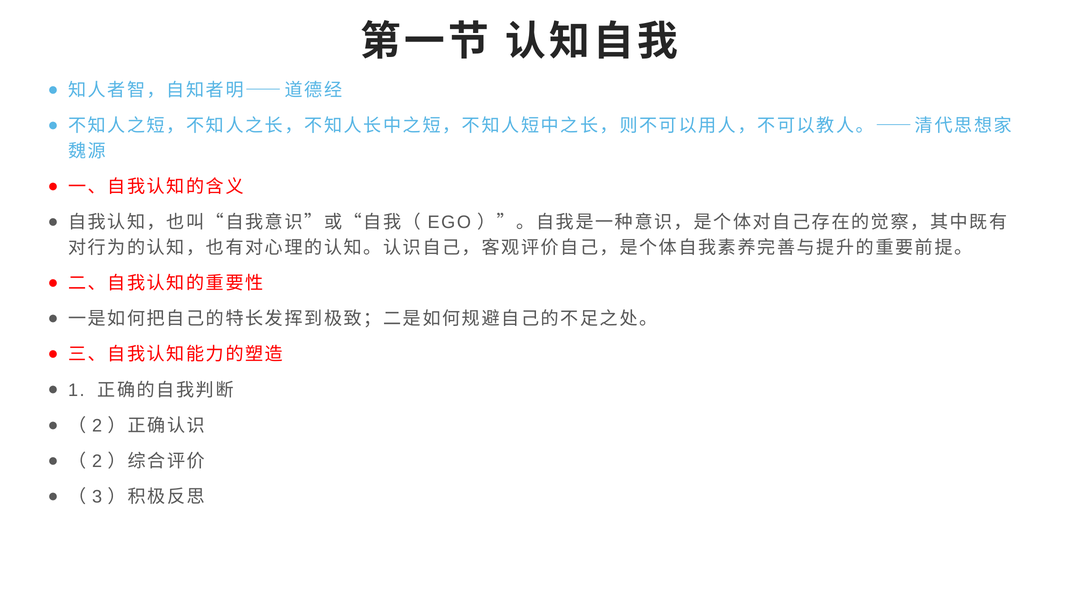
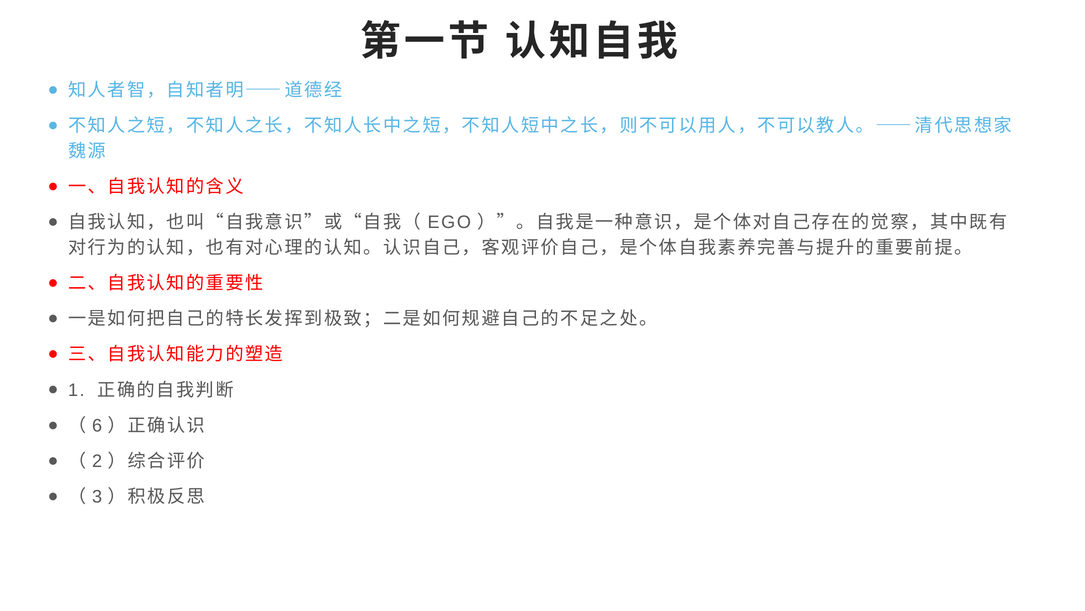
2 at (97, 425): 2 -> 6
